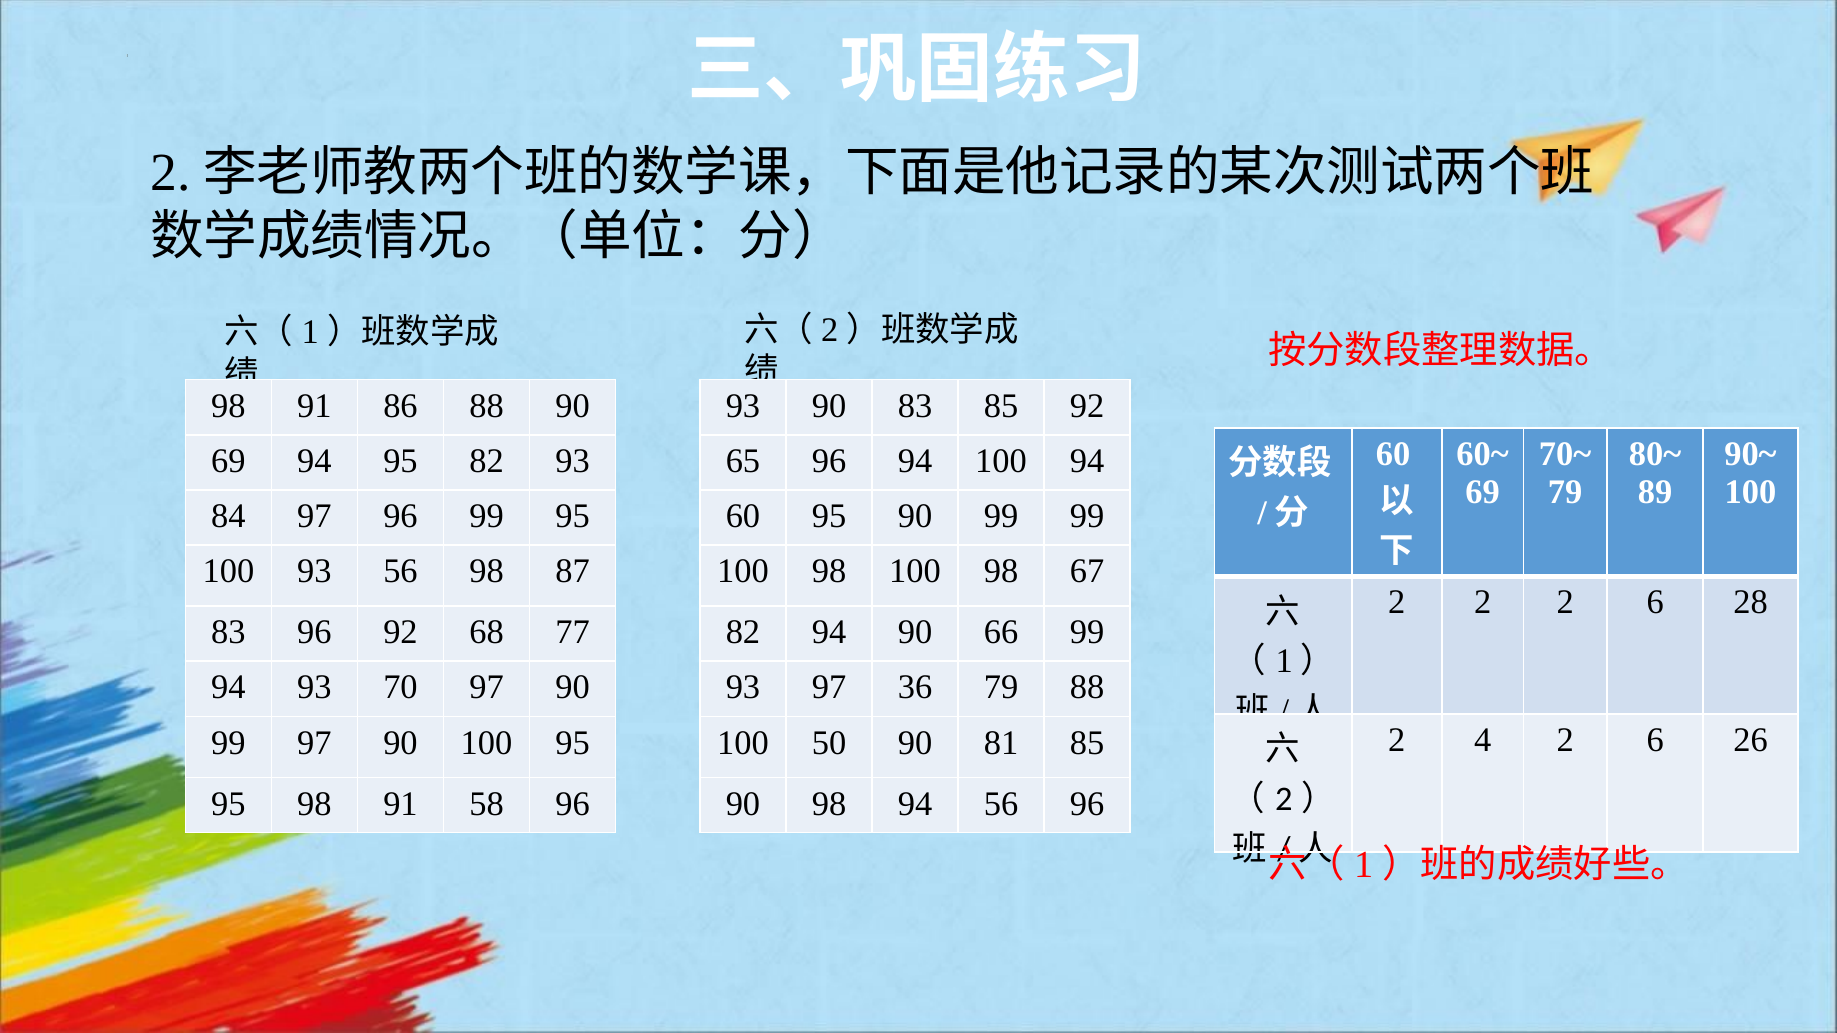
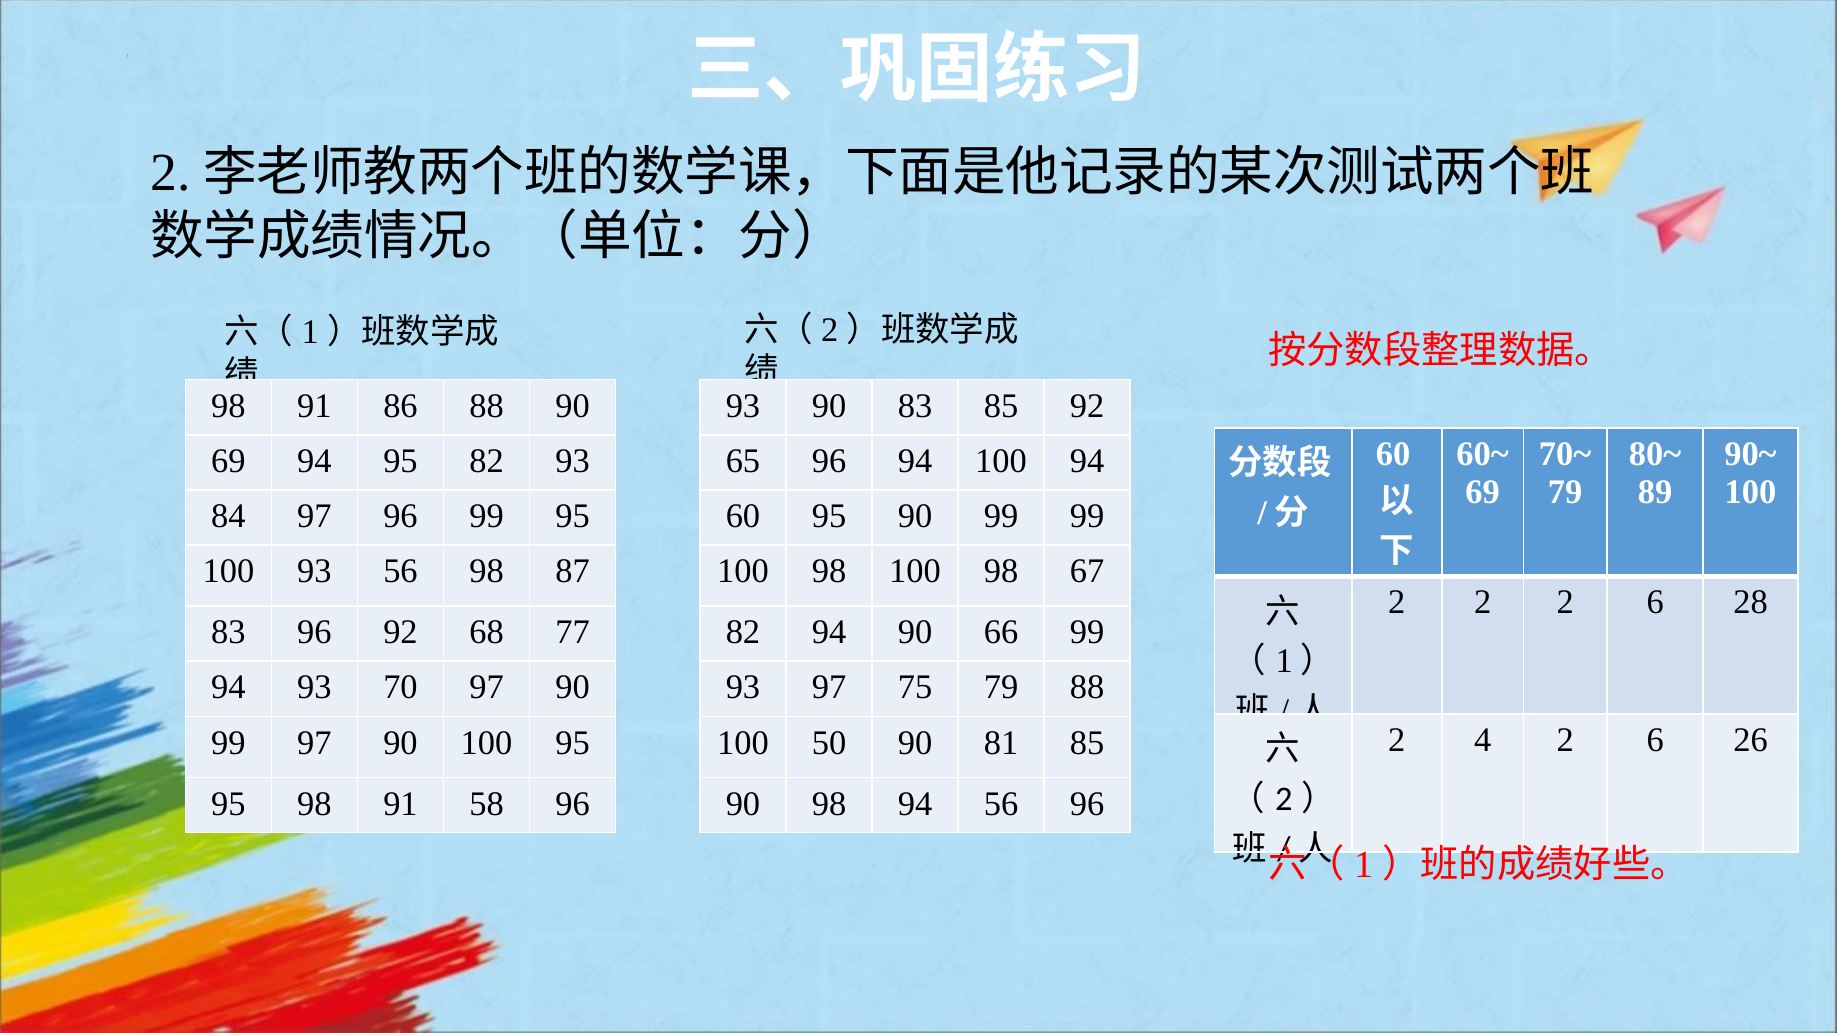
36: 36 -> 75
